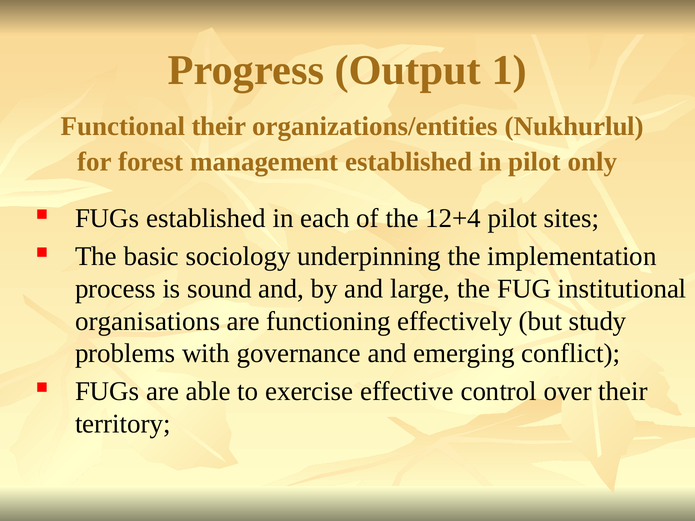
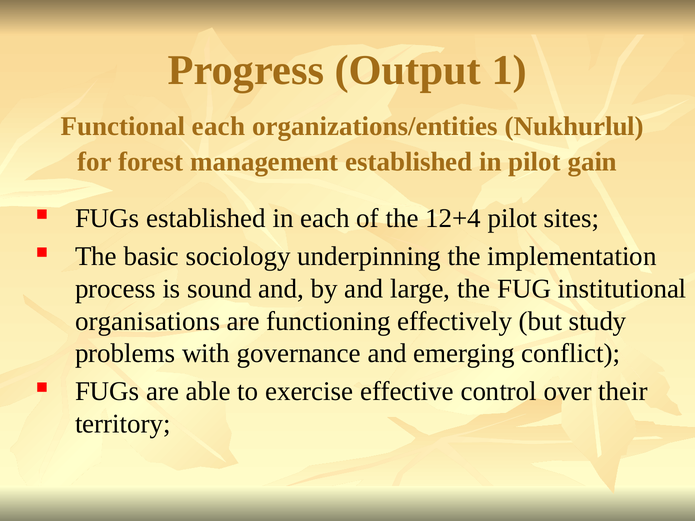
Functional their: their -> each
only: only -> gain
